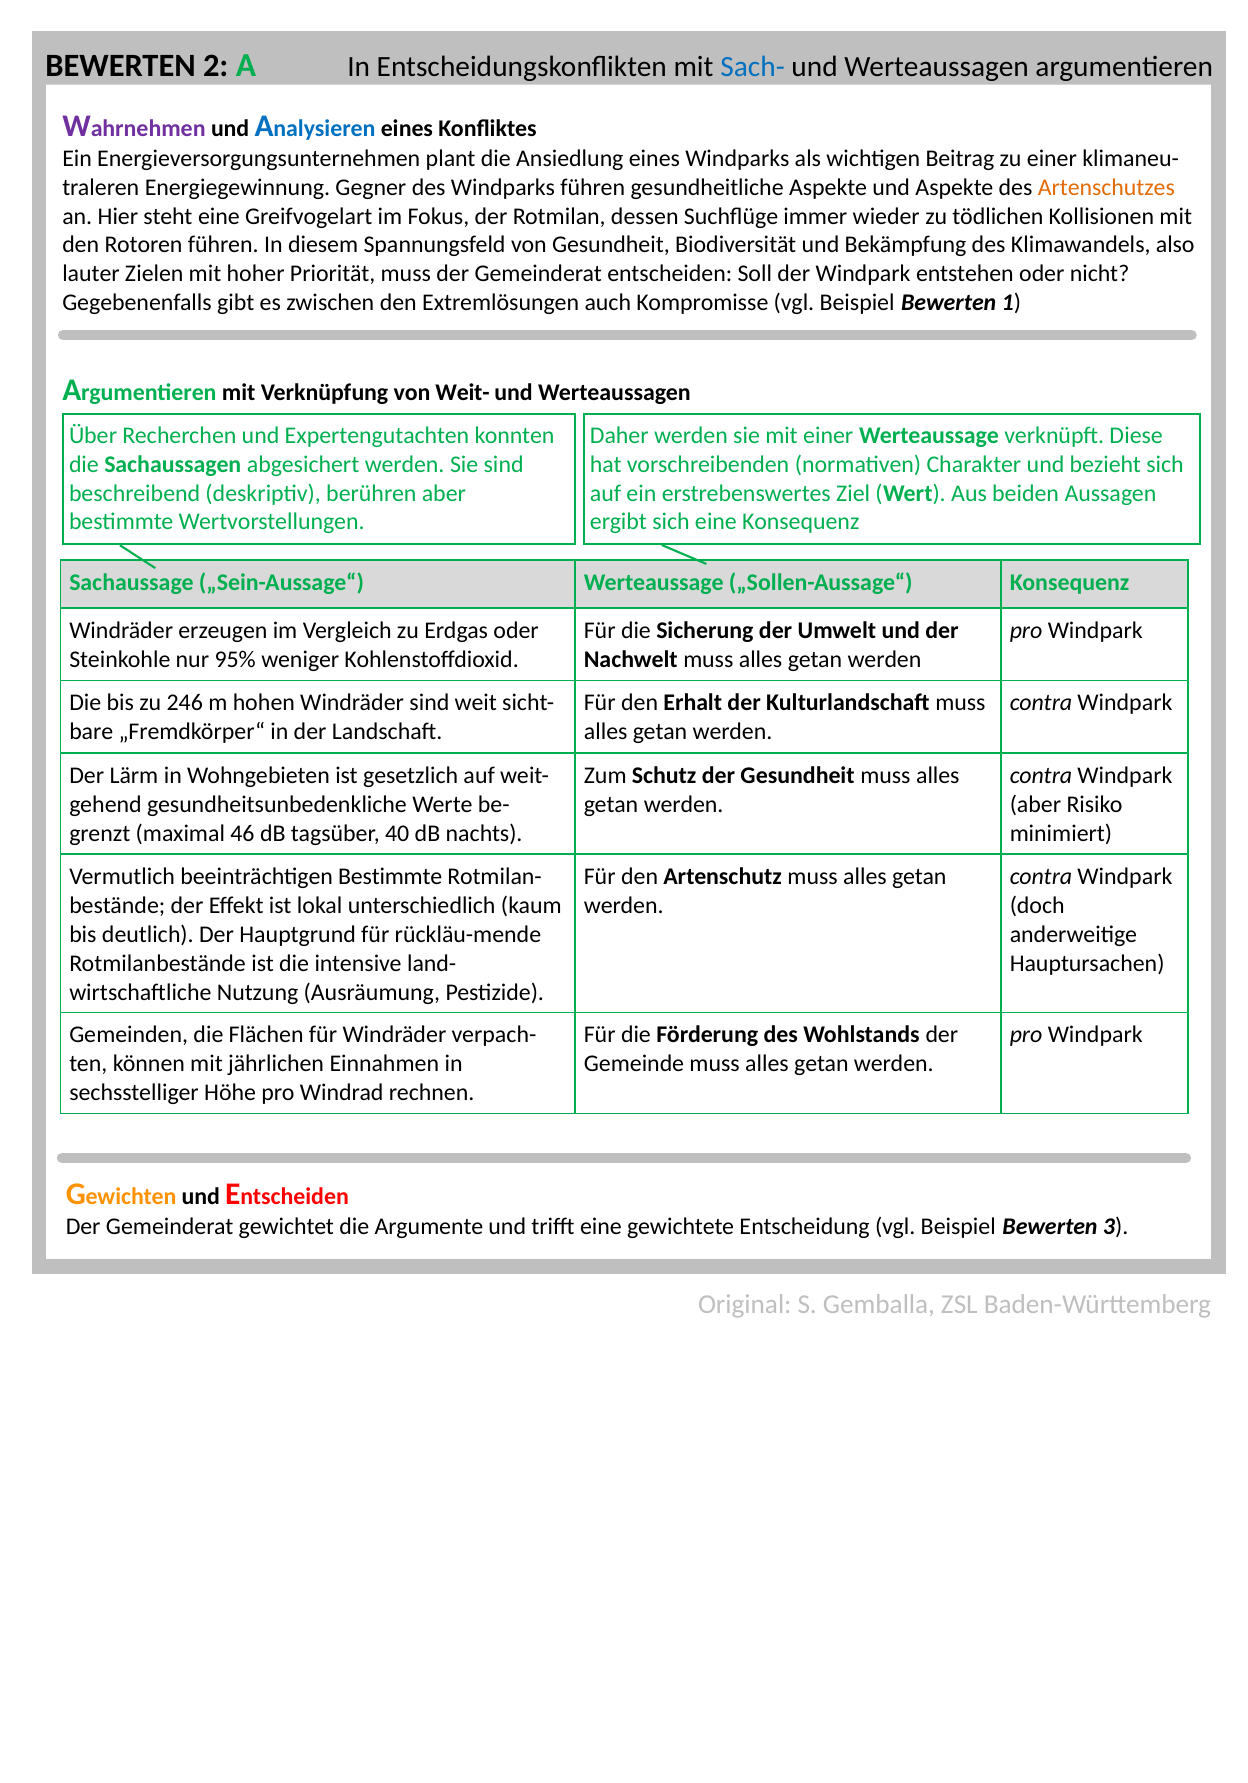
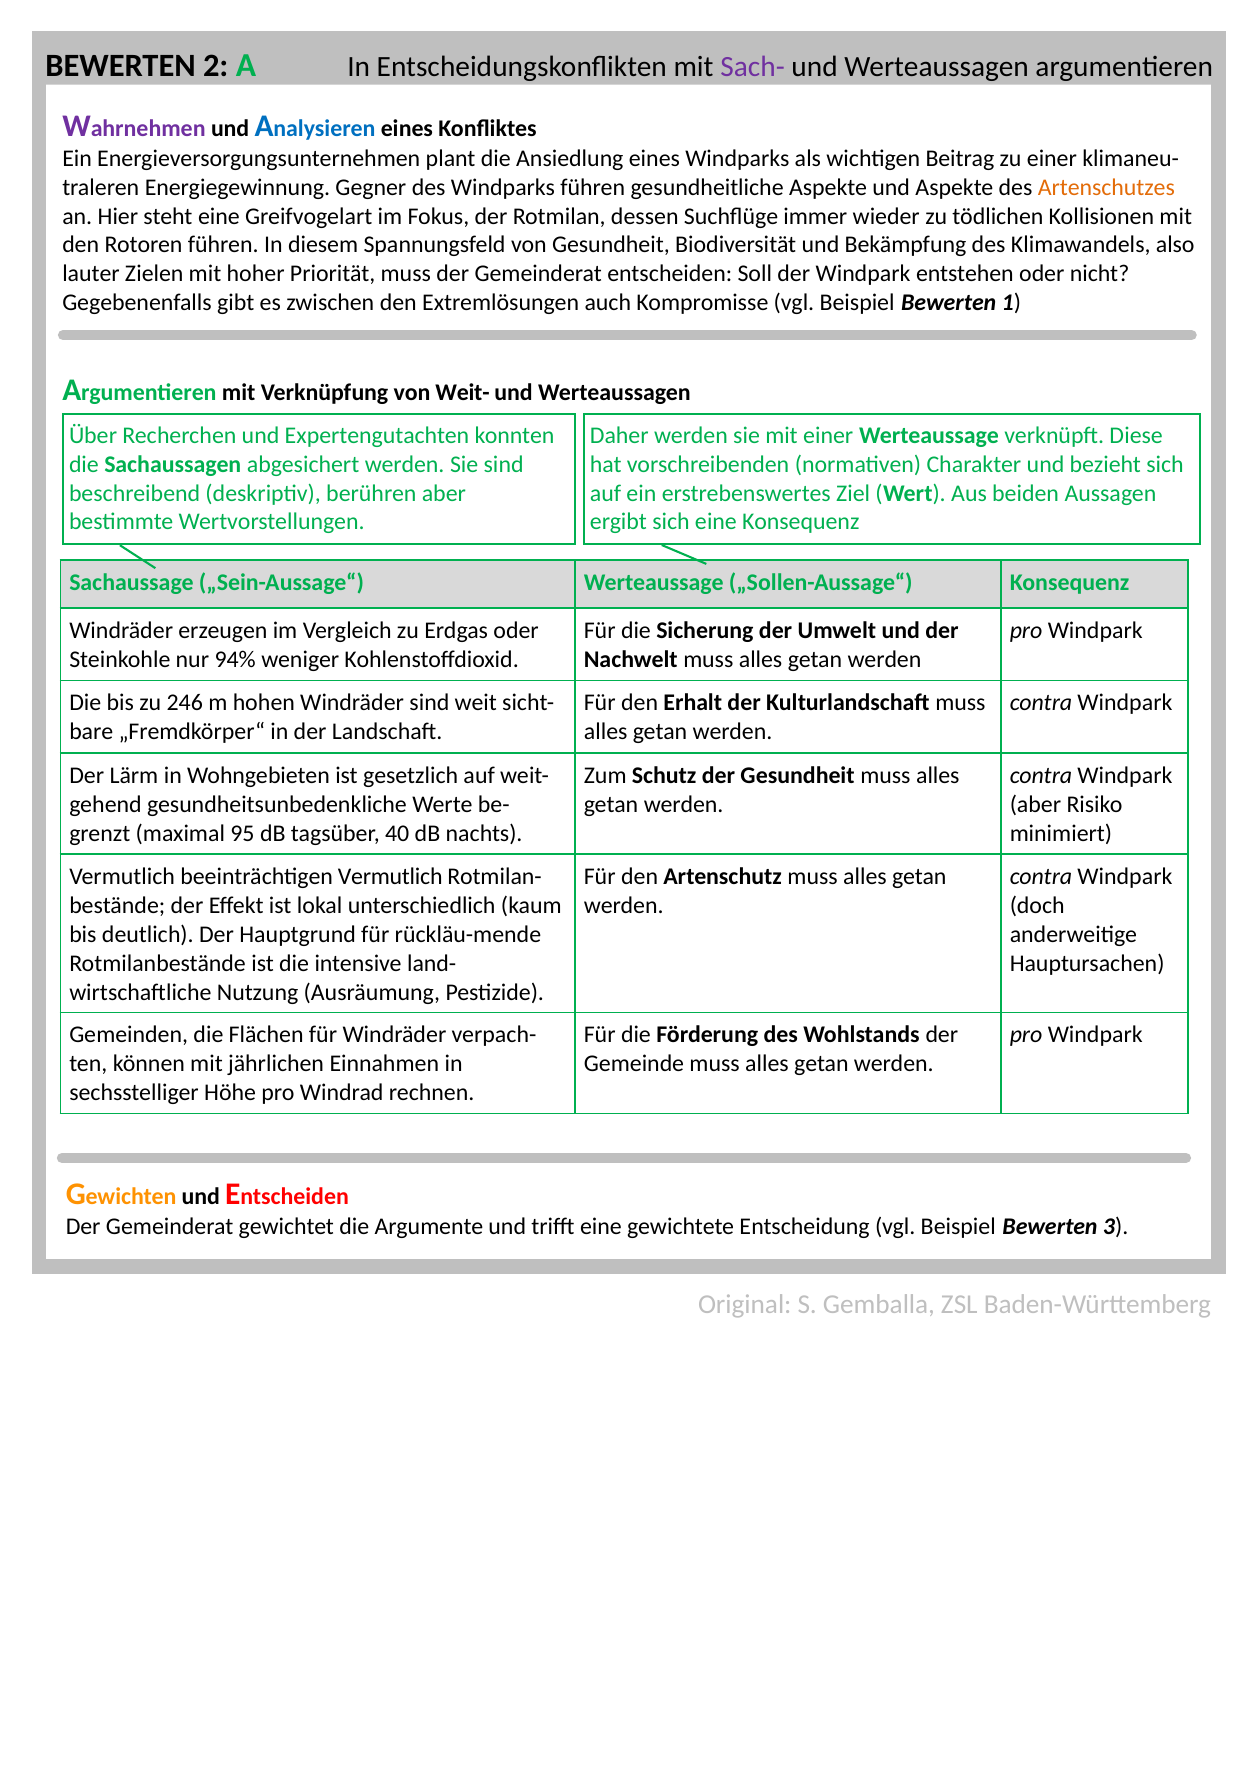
Sach- colour: blue -> purple
95%: 95% -> 94%
46: 46 -> 95
beeinträchtigen Bestimmte: Bestimmte -> Vermutlich
